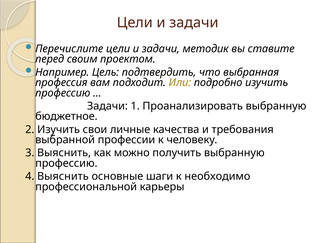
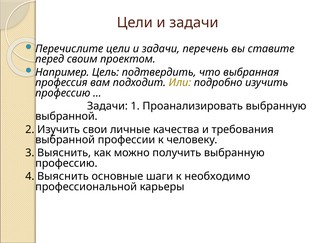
методик: методик -> перечень
бюджетное at (66, 116): бюджетное -> выбранной
